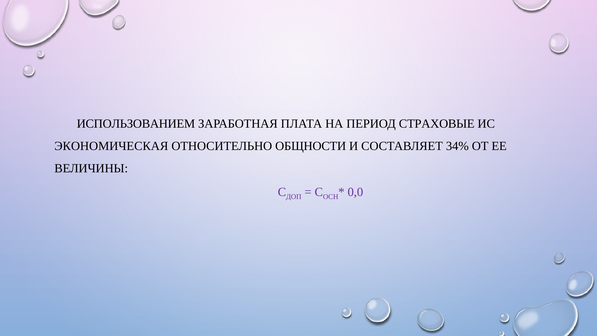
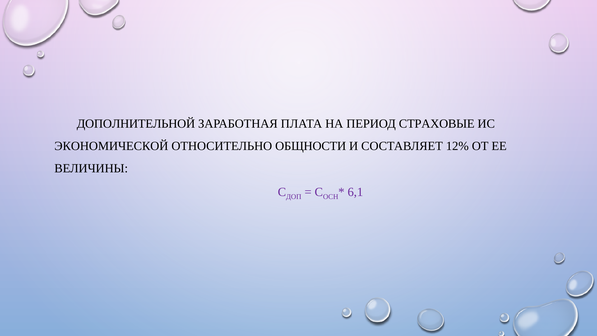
ИСПОЛЬЗОВАНИЕМ: ИСПОЛЬЗОВАНИЕМ -> ДОПОЛНИТЕЛЬНОЙ
ЭКОНОМИЧЕСКАЯ: ЭКОНОМИЧЕСКАЯ -> ЭКОНОМИЧЕСКОЙ
34%: 34% -> 12%
0,0: 0,0 -> 6,1
